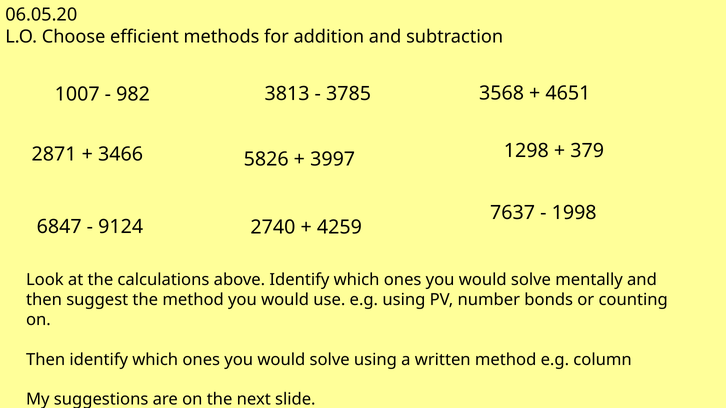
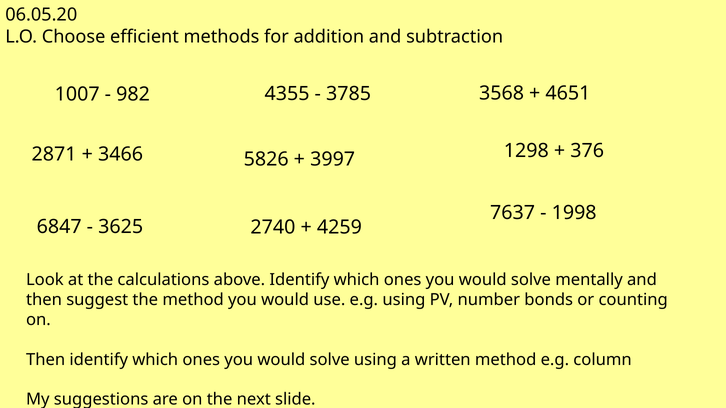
3813: 3813 -> 4355
379: 379 -> 376
9124: 9124 -> 3625
